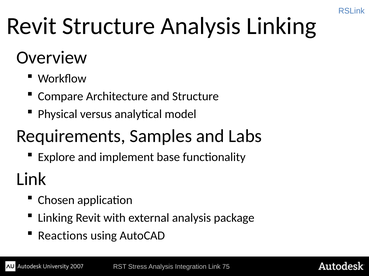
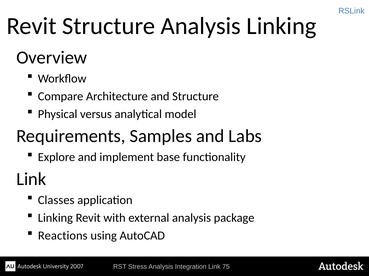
Chosen: Chosen -> Classes
